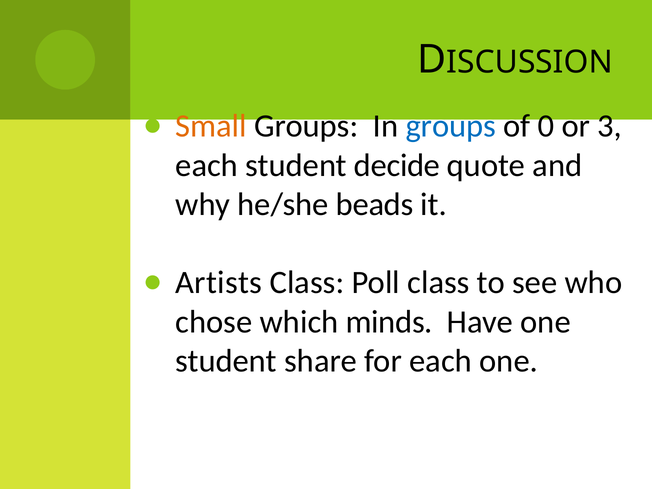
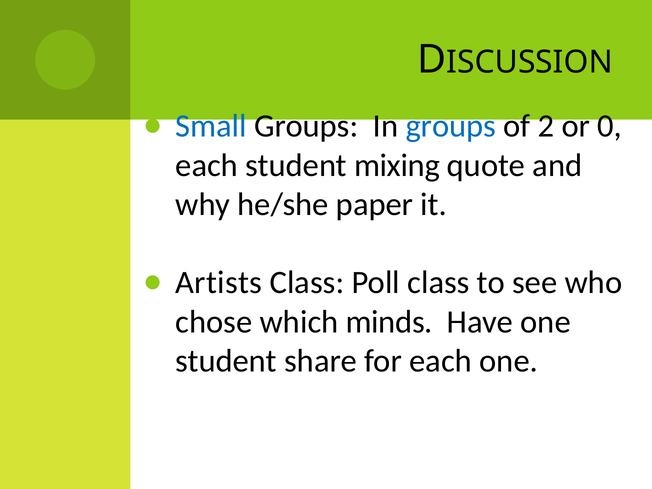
Small colour: orange -> blue
0: 0 -> 2
3: 3 -> 0
decide: decide -> mixing
beads: beads -> paper
